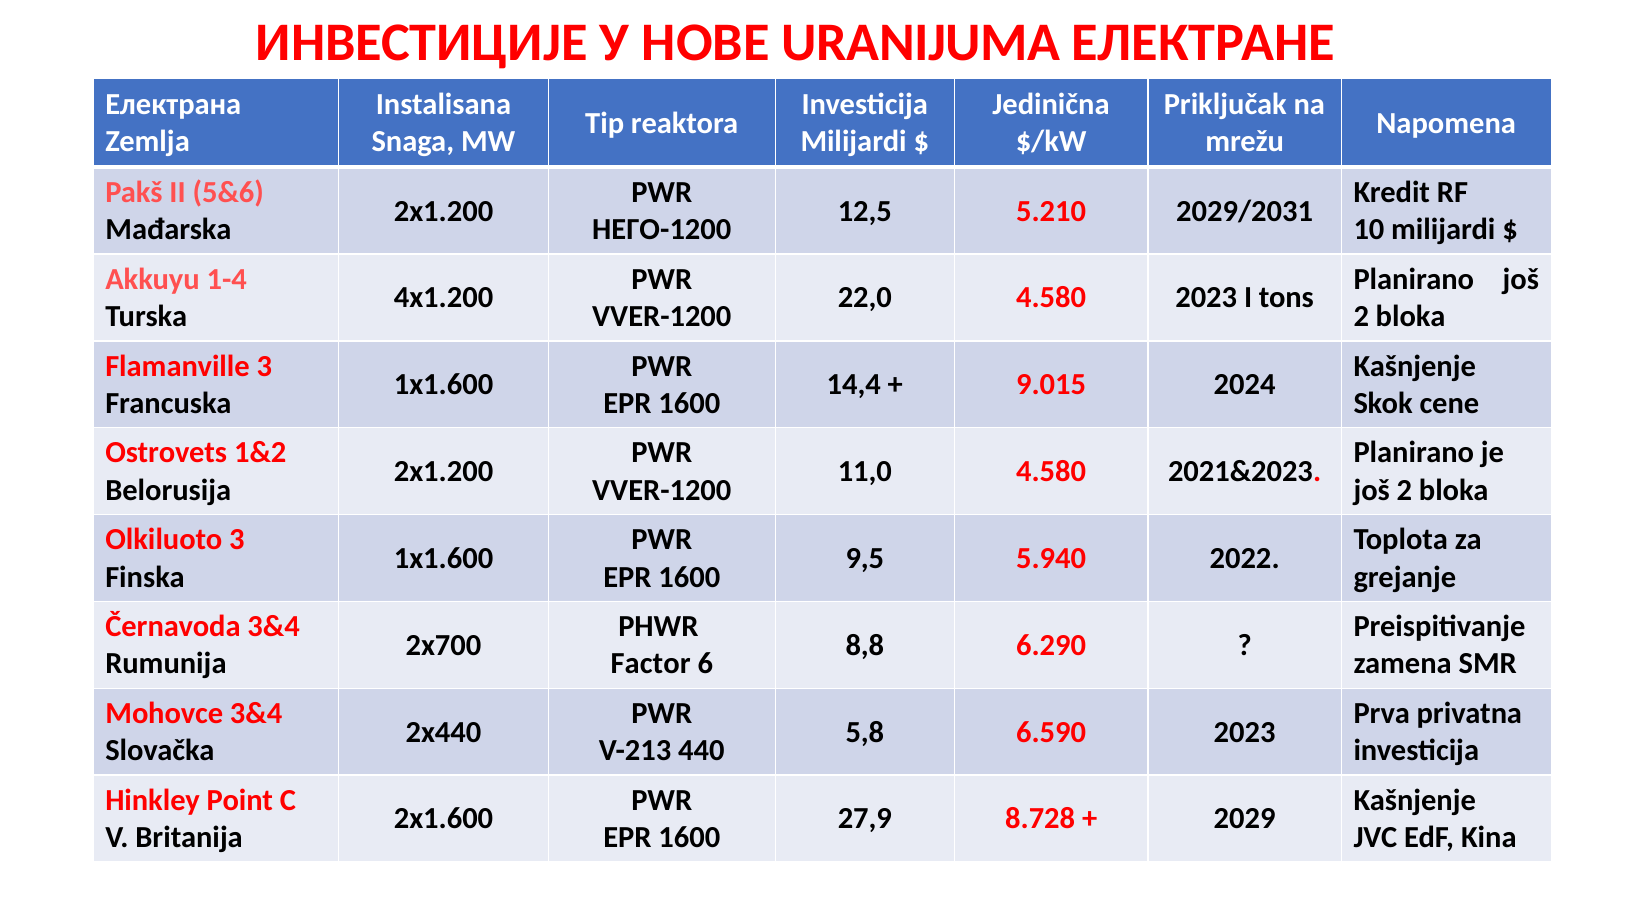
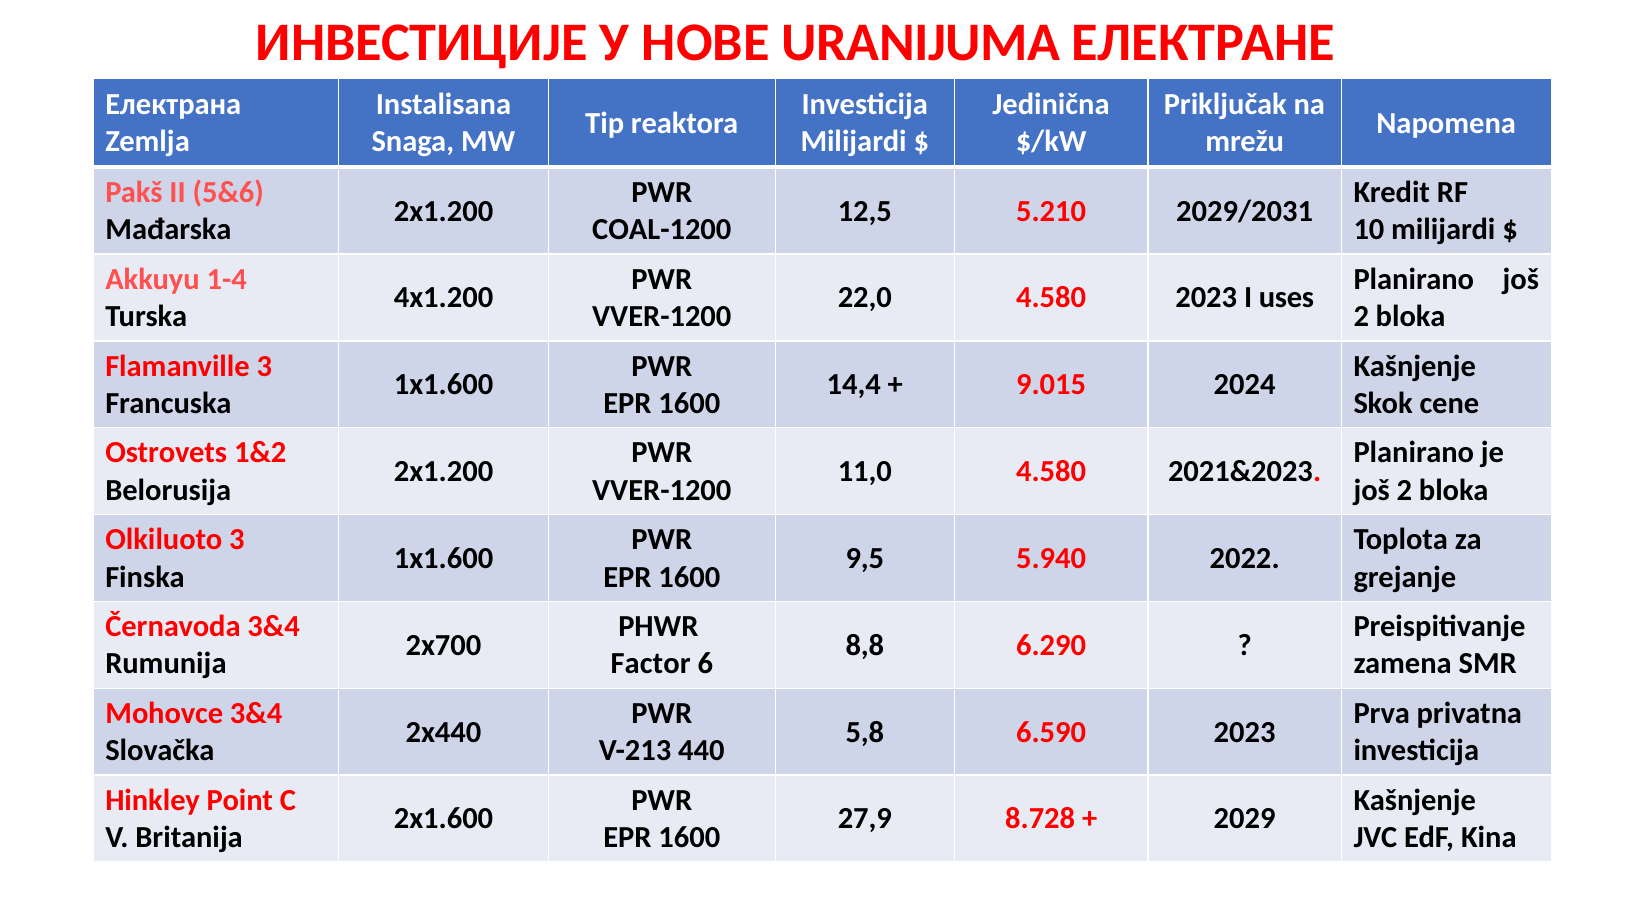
НЕГО-1200: НЕГО-1200 -> COAL-1200
tons: tons -> uses
